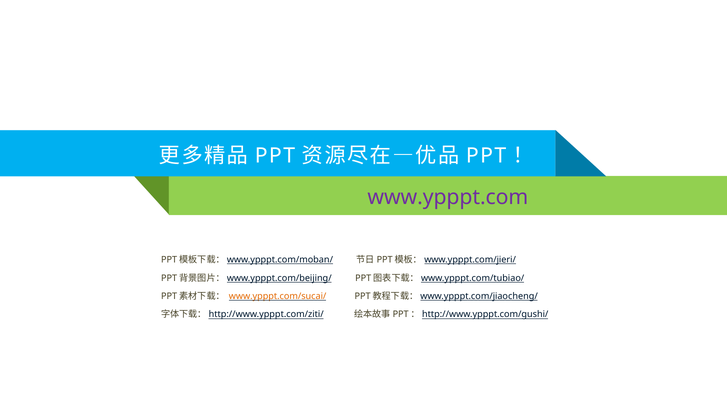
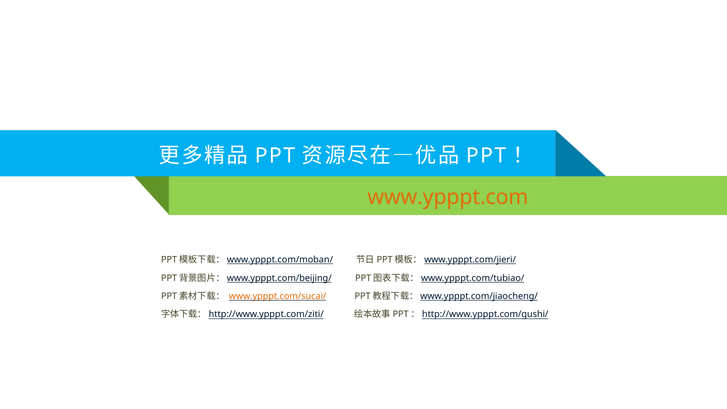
www.ypppt.com colour: purple -> orange
